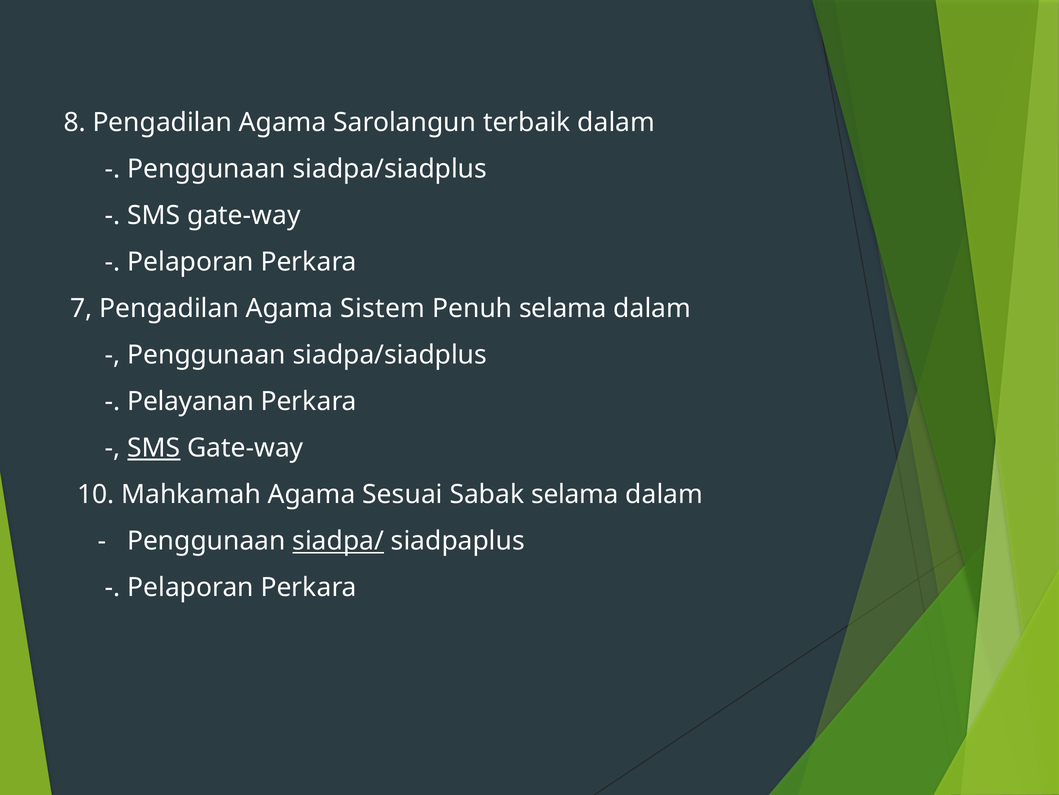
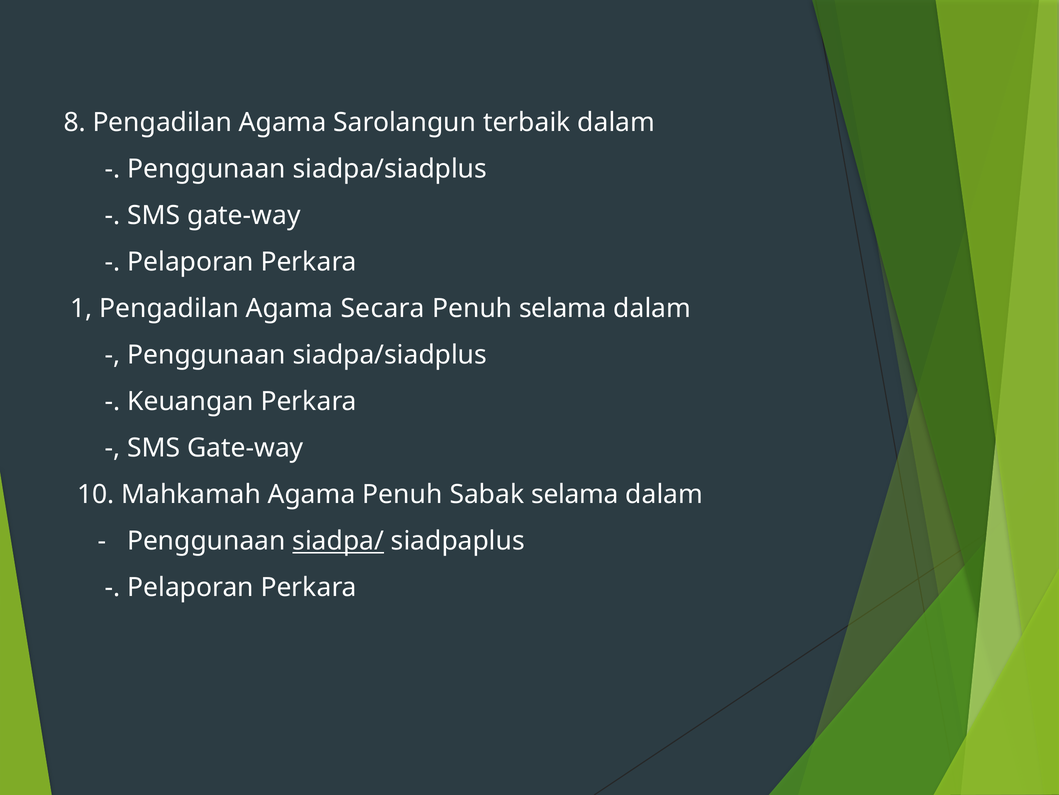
7: 7 -> 1
Sistem: Sistem -> Secara
Pelayanan: Pelayanan -> Keuangan
SMS at (154, 448) underline: present -> none
Agama Sesuai: Sesuai -> Penuh
